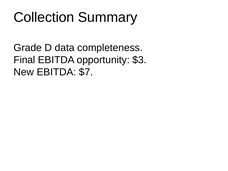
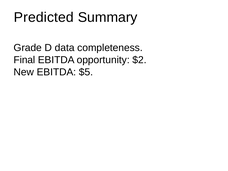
Collection: Collection -> Predicted
$3: $3 -> $2
$7: $7 -> $5
